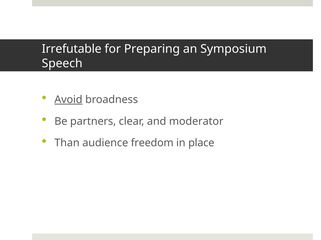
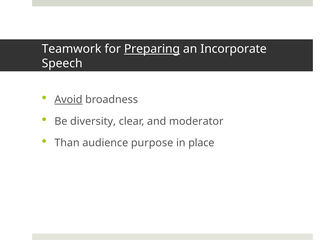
Irrefutable: Irrefutable -> Teamwork
Preparing underline: none -> present
Symposium: Symposium -> Incorporate
partners: partners -> diversity
freedom: freedom -> purpose
